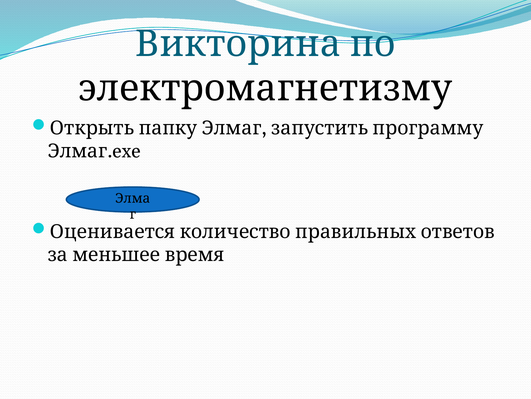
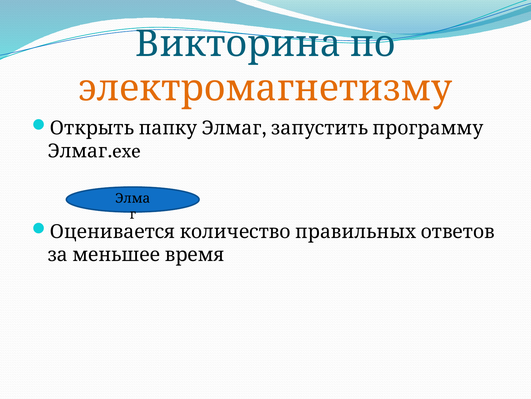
электромагнетизму colour: black -> orange
